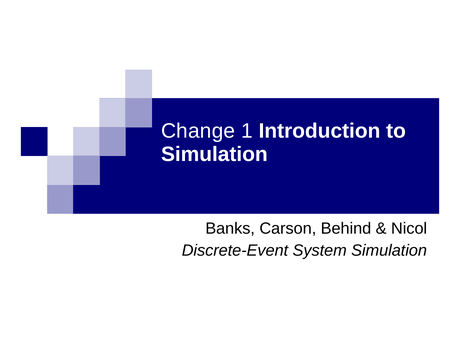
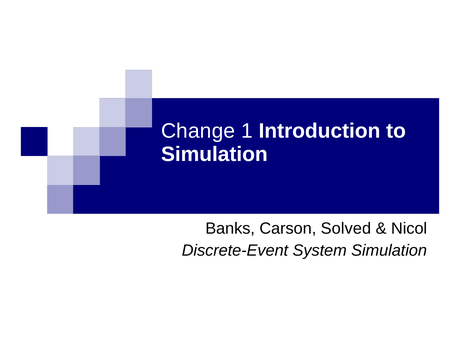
Behind: Behind -> Solved
